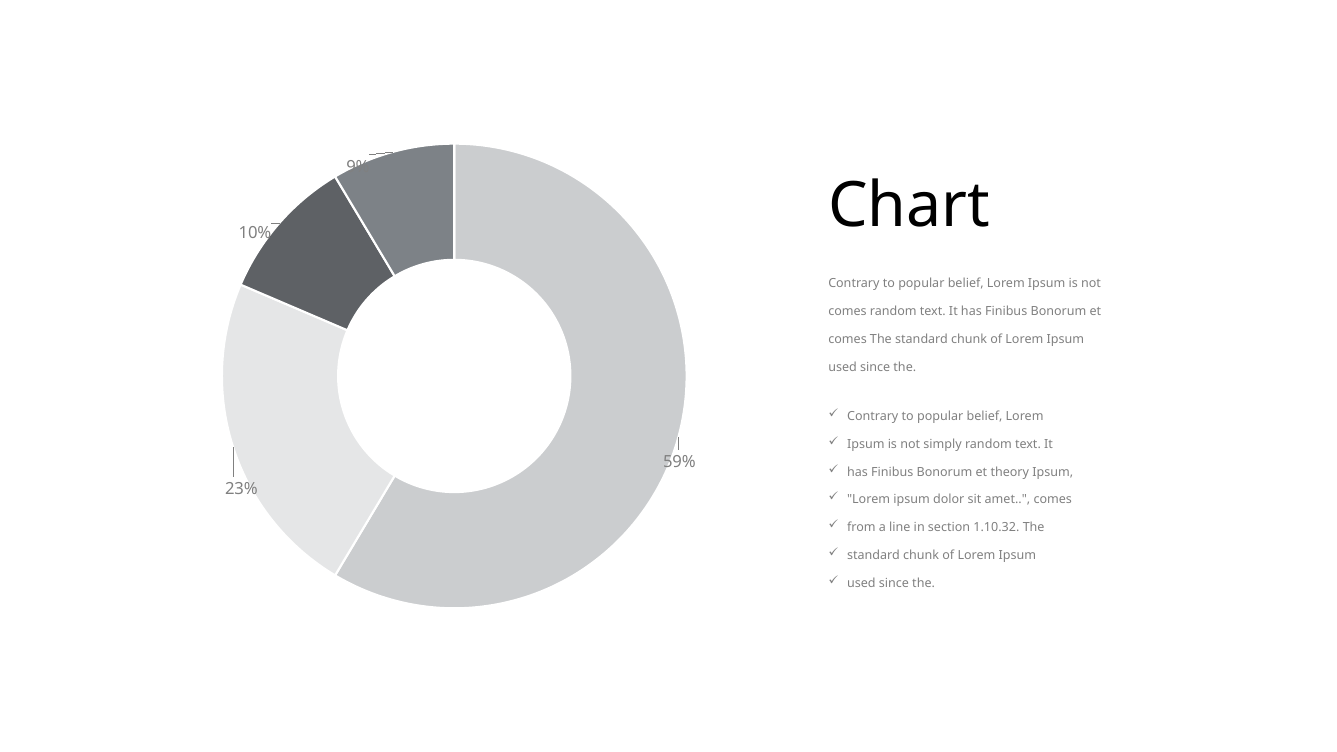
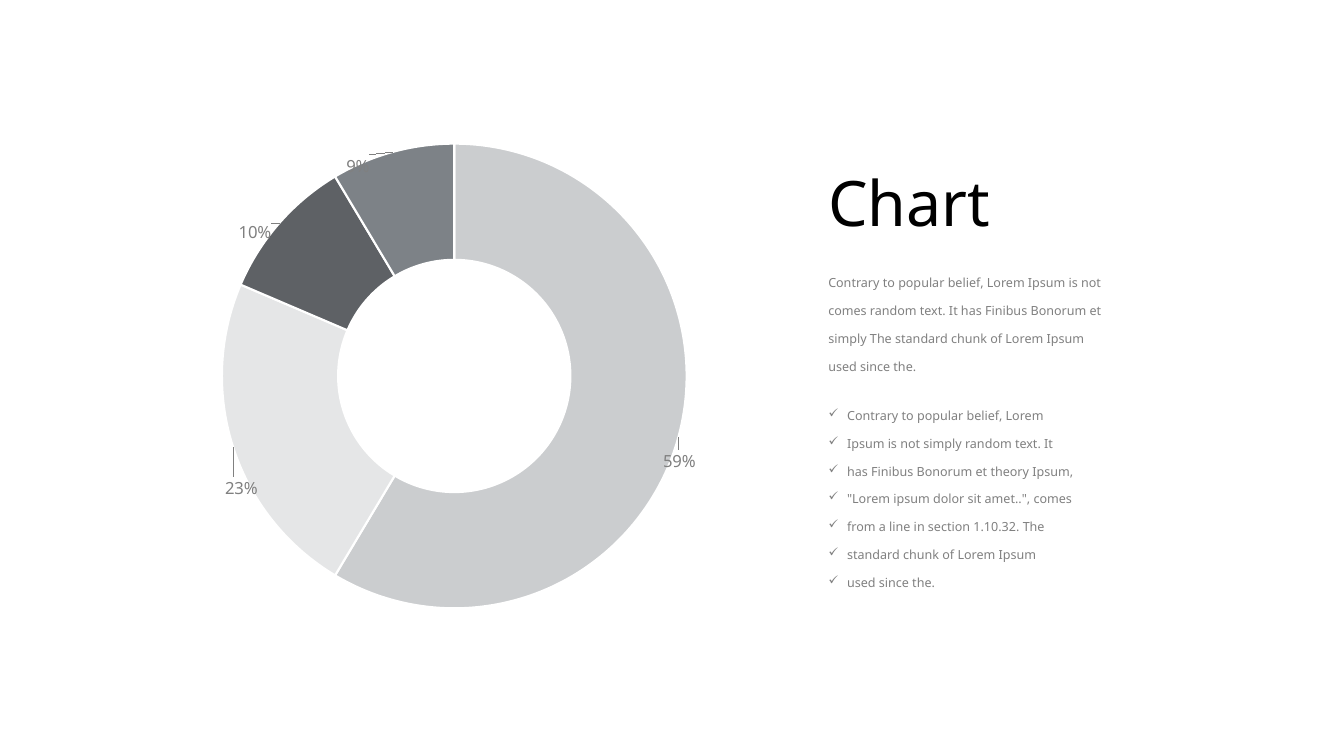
comes at (848, 340): comes -> simply
